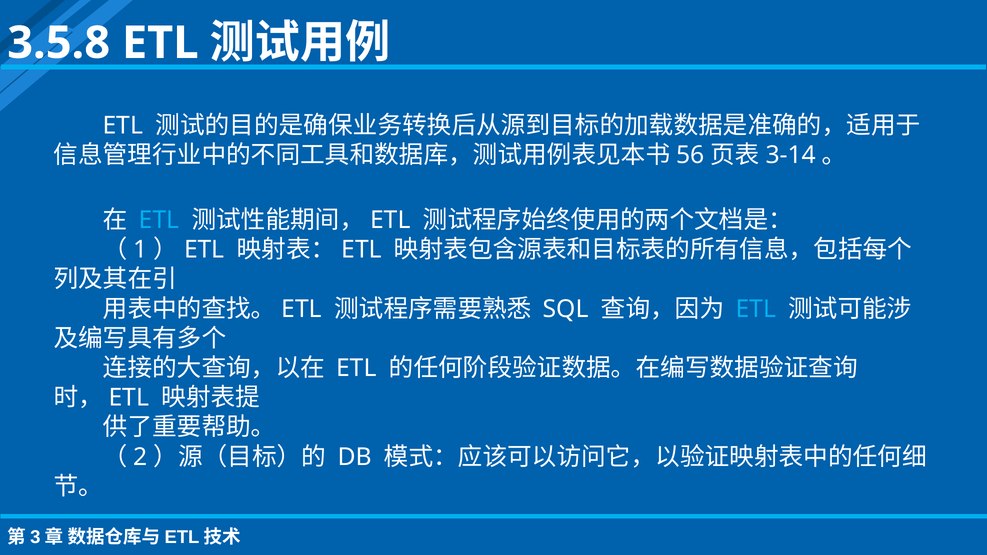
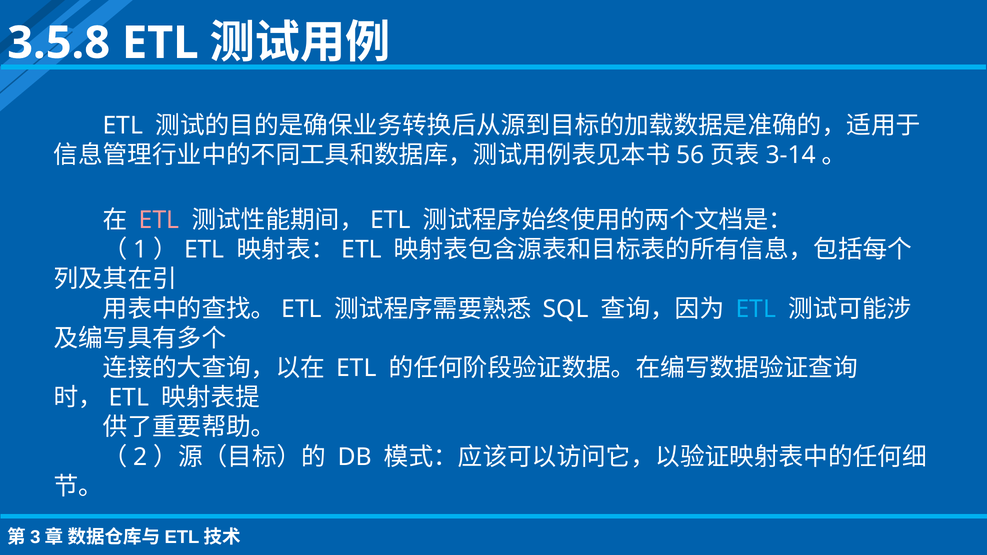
ETL at (159, 220) colour: light blue -> pink
